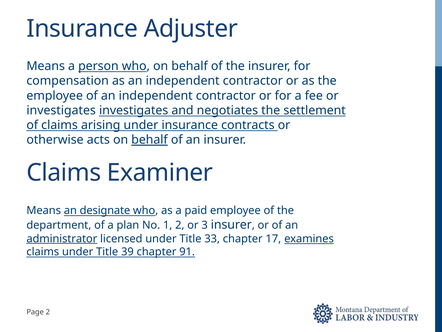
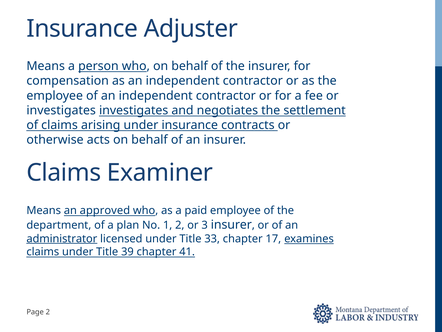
behalf at (150, 140) underline: present -> none
designate: designate -> approved
91: 91 -> 41
